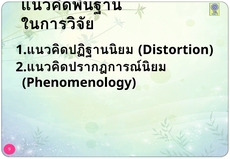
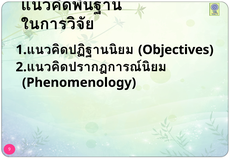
Distortion: Distortion -> Objectives
